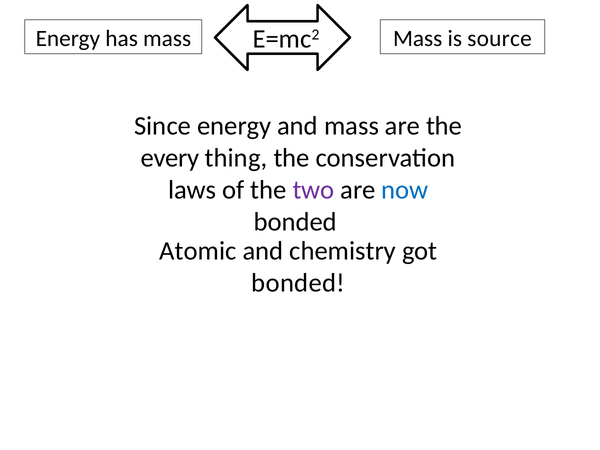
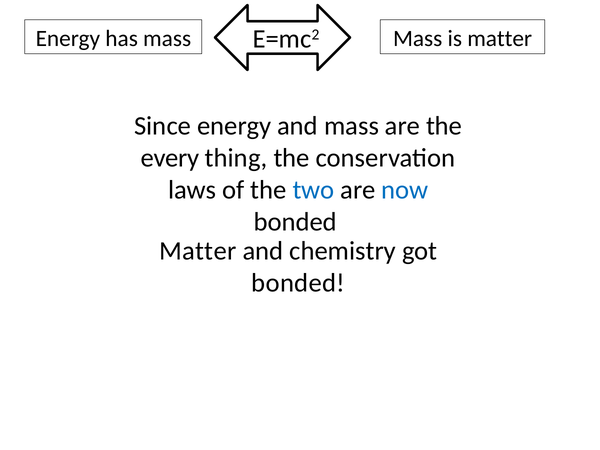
is source: source -> matter
two colour: purple -> blue
Atomic at (198, 251): Atomic -> Matter
